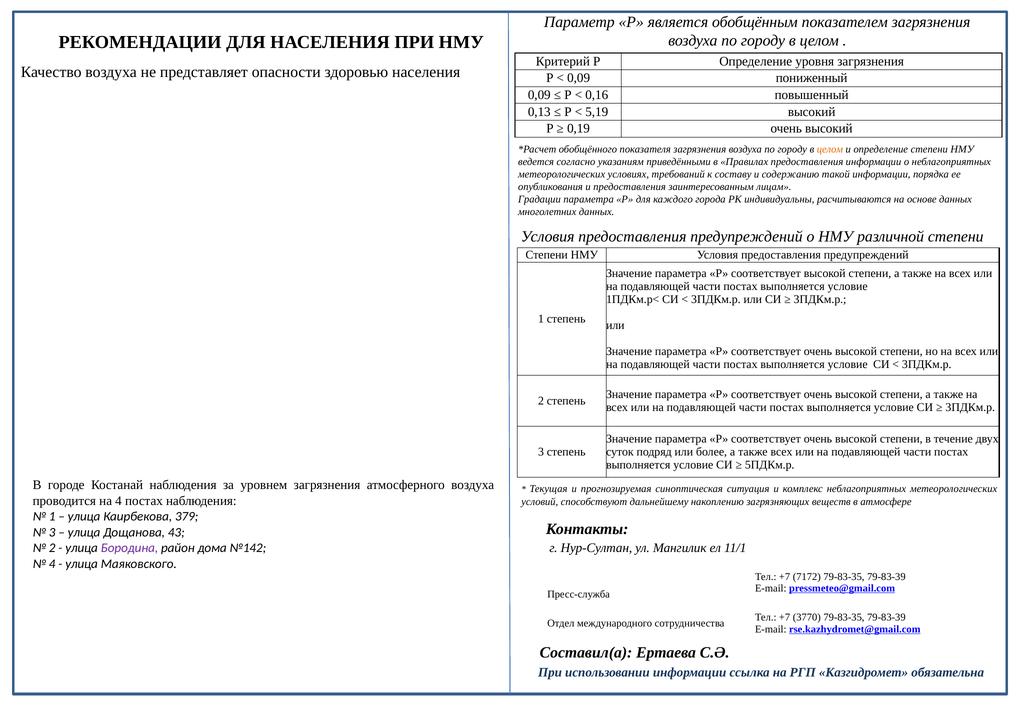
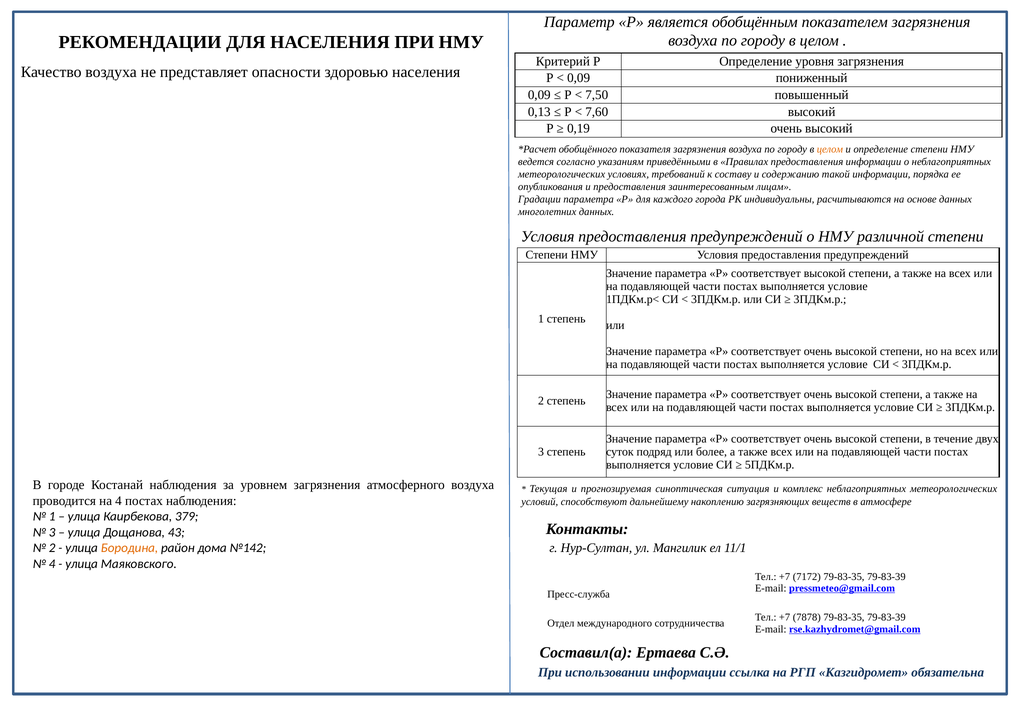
0,16: 0,16 -> 7,50
5,19: 5,19 -> 7,60
Бородина colour: purple -> orange
3770: 3770 -> 7878
